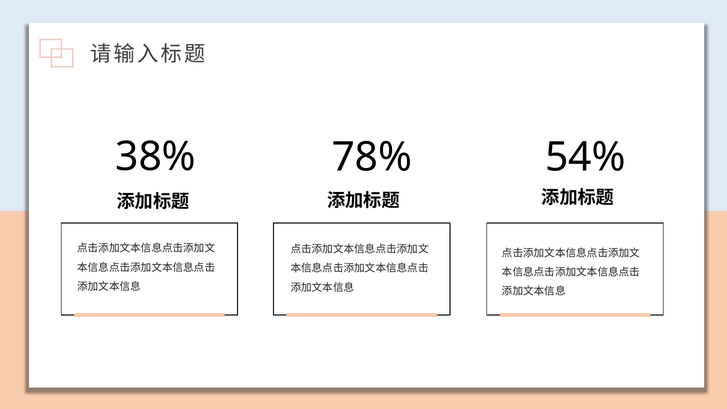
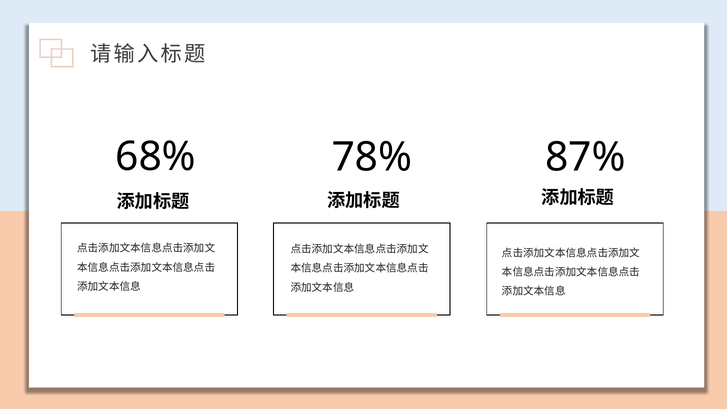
38%: 38% -> 68%
54%: 54% -> 87%
